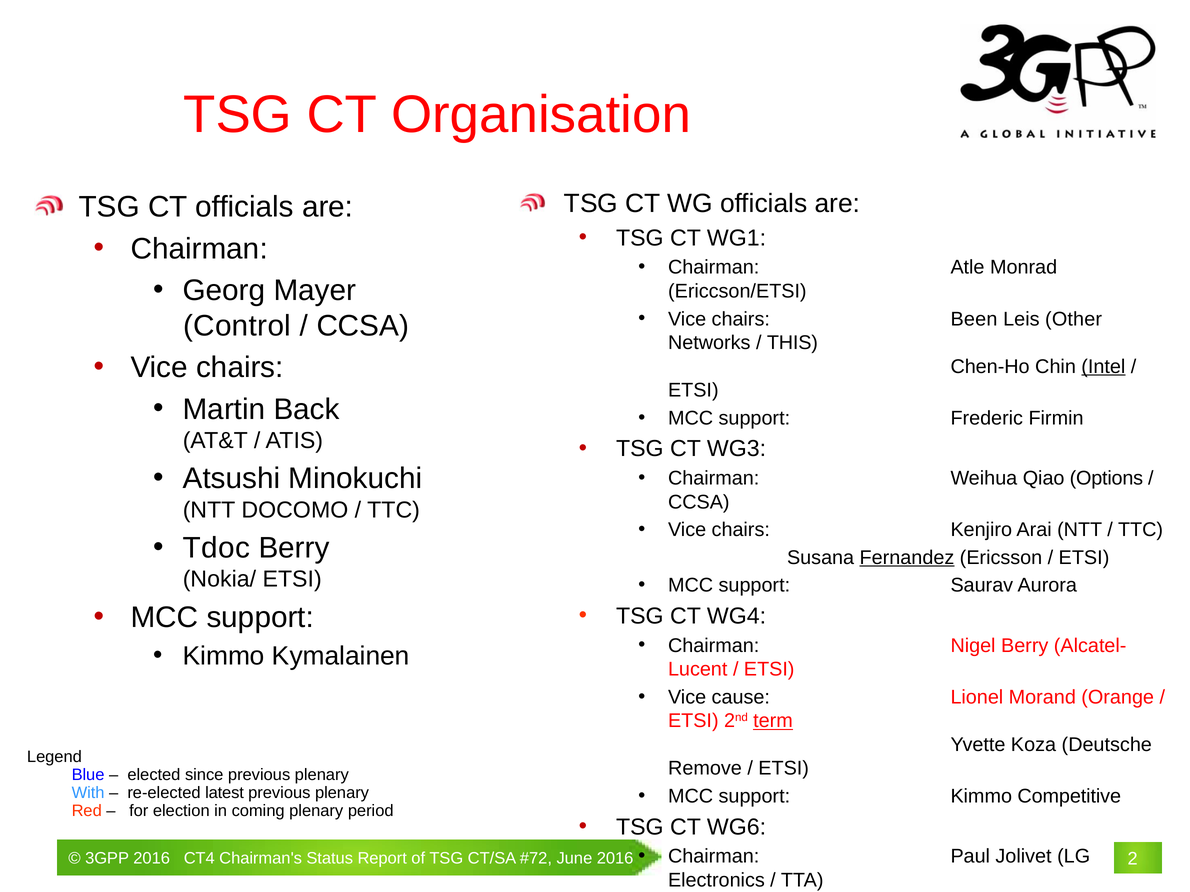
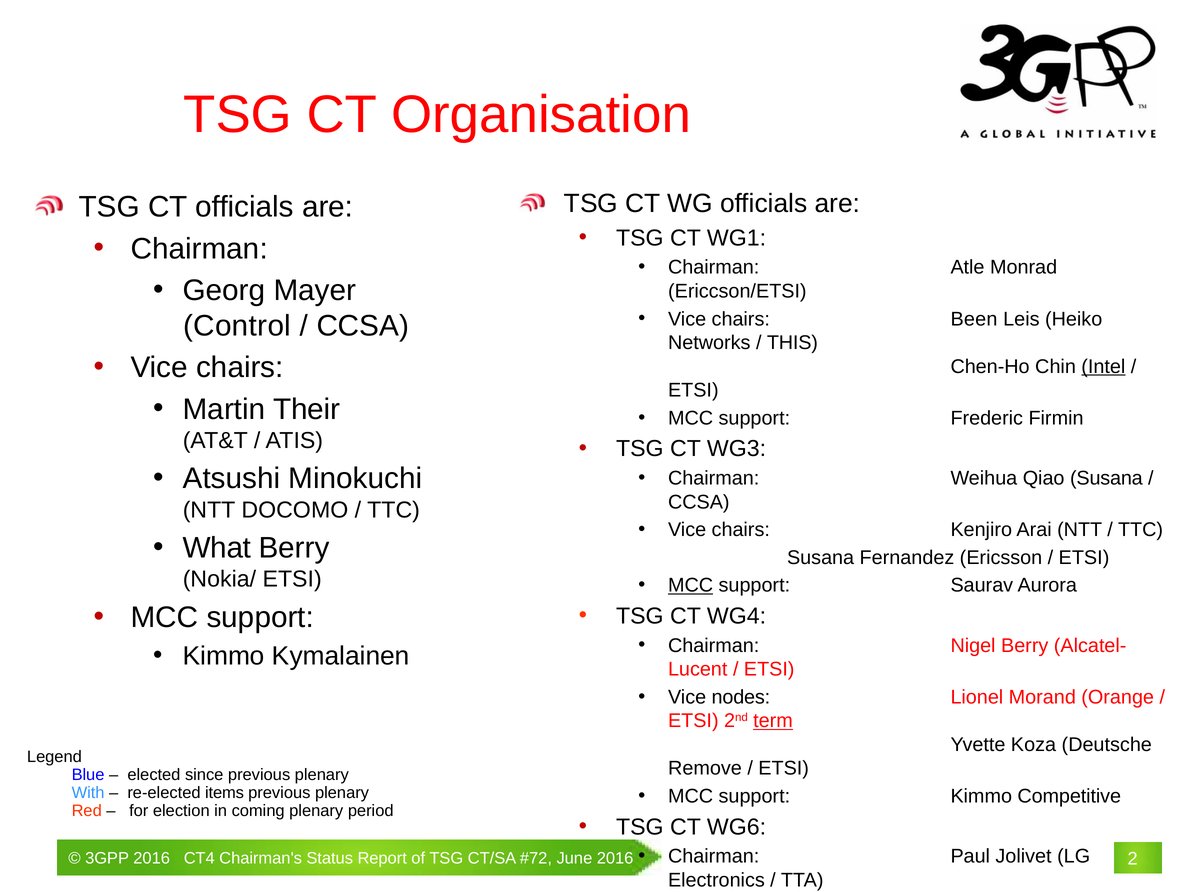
Leis Other: Other -> Heiko
Back: Back -> Their
Qiao Options: Options -> Susana
Tdoc: Tdoc -> What
Fernandez underline: present -> none
MCC at (691, 586) underline: none -> present
cause: cause -> nodes
latest: latest -> items
